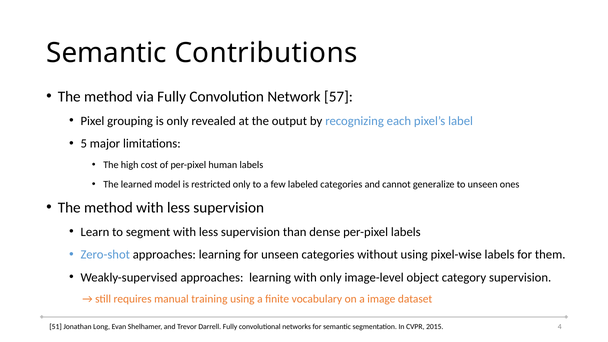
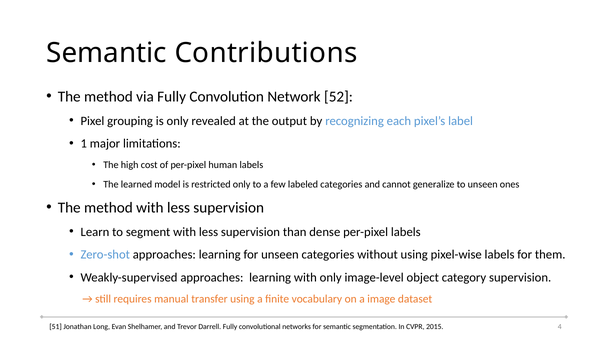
57: 57 -> 52
5: 5 -> 1
training: training -> transfer
